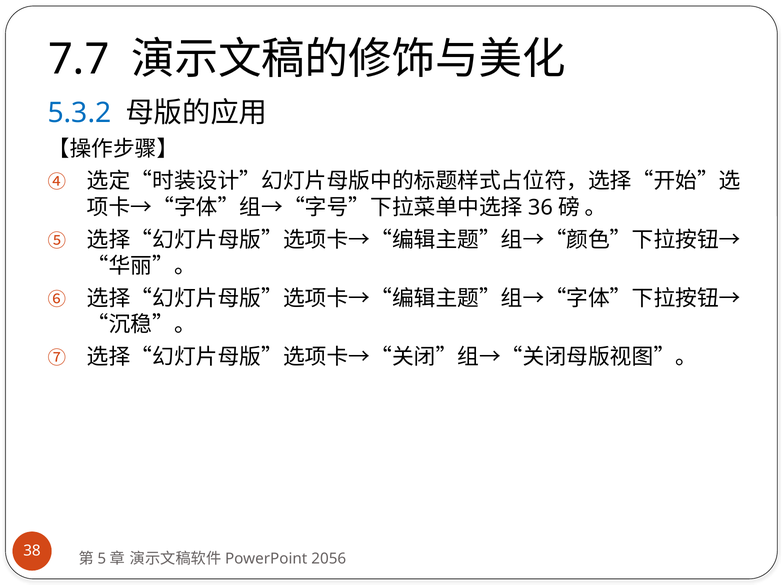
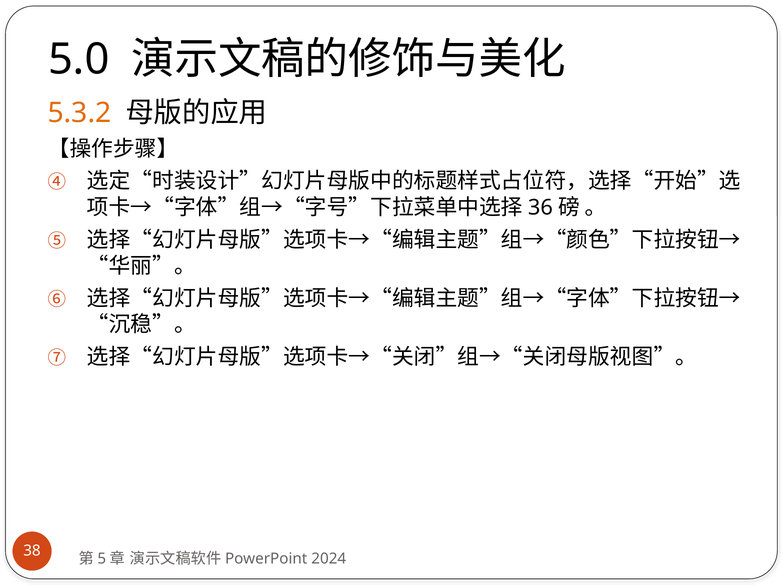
7.7: 7.7 -> 5.0
5.3.2 colour: blue -> orange
2056: 2056 -> 2024
